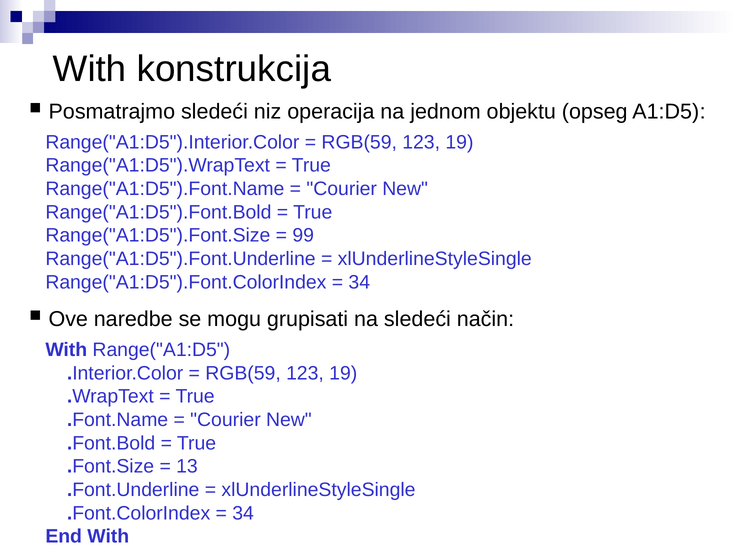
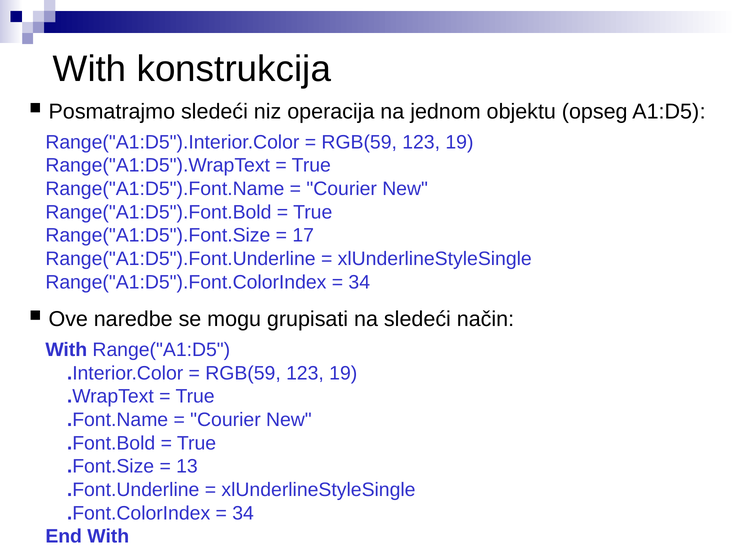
99: 99 -> 17
